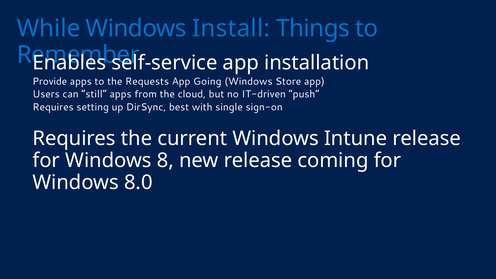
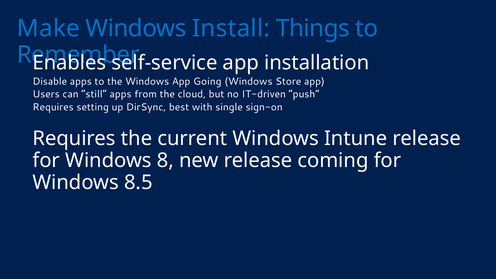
While: While -> Make
Provide: Provide -> Disable
the Requests: Requests -> Windows
8.0: 8.0 -> 8.5
